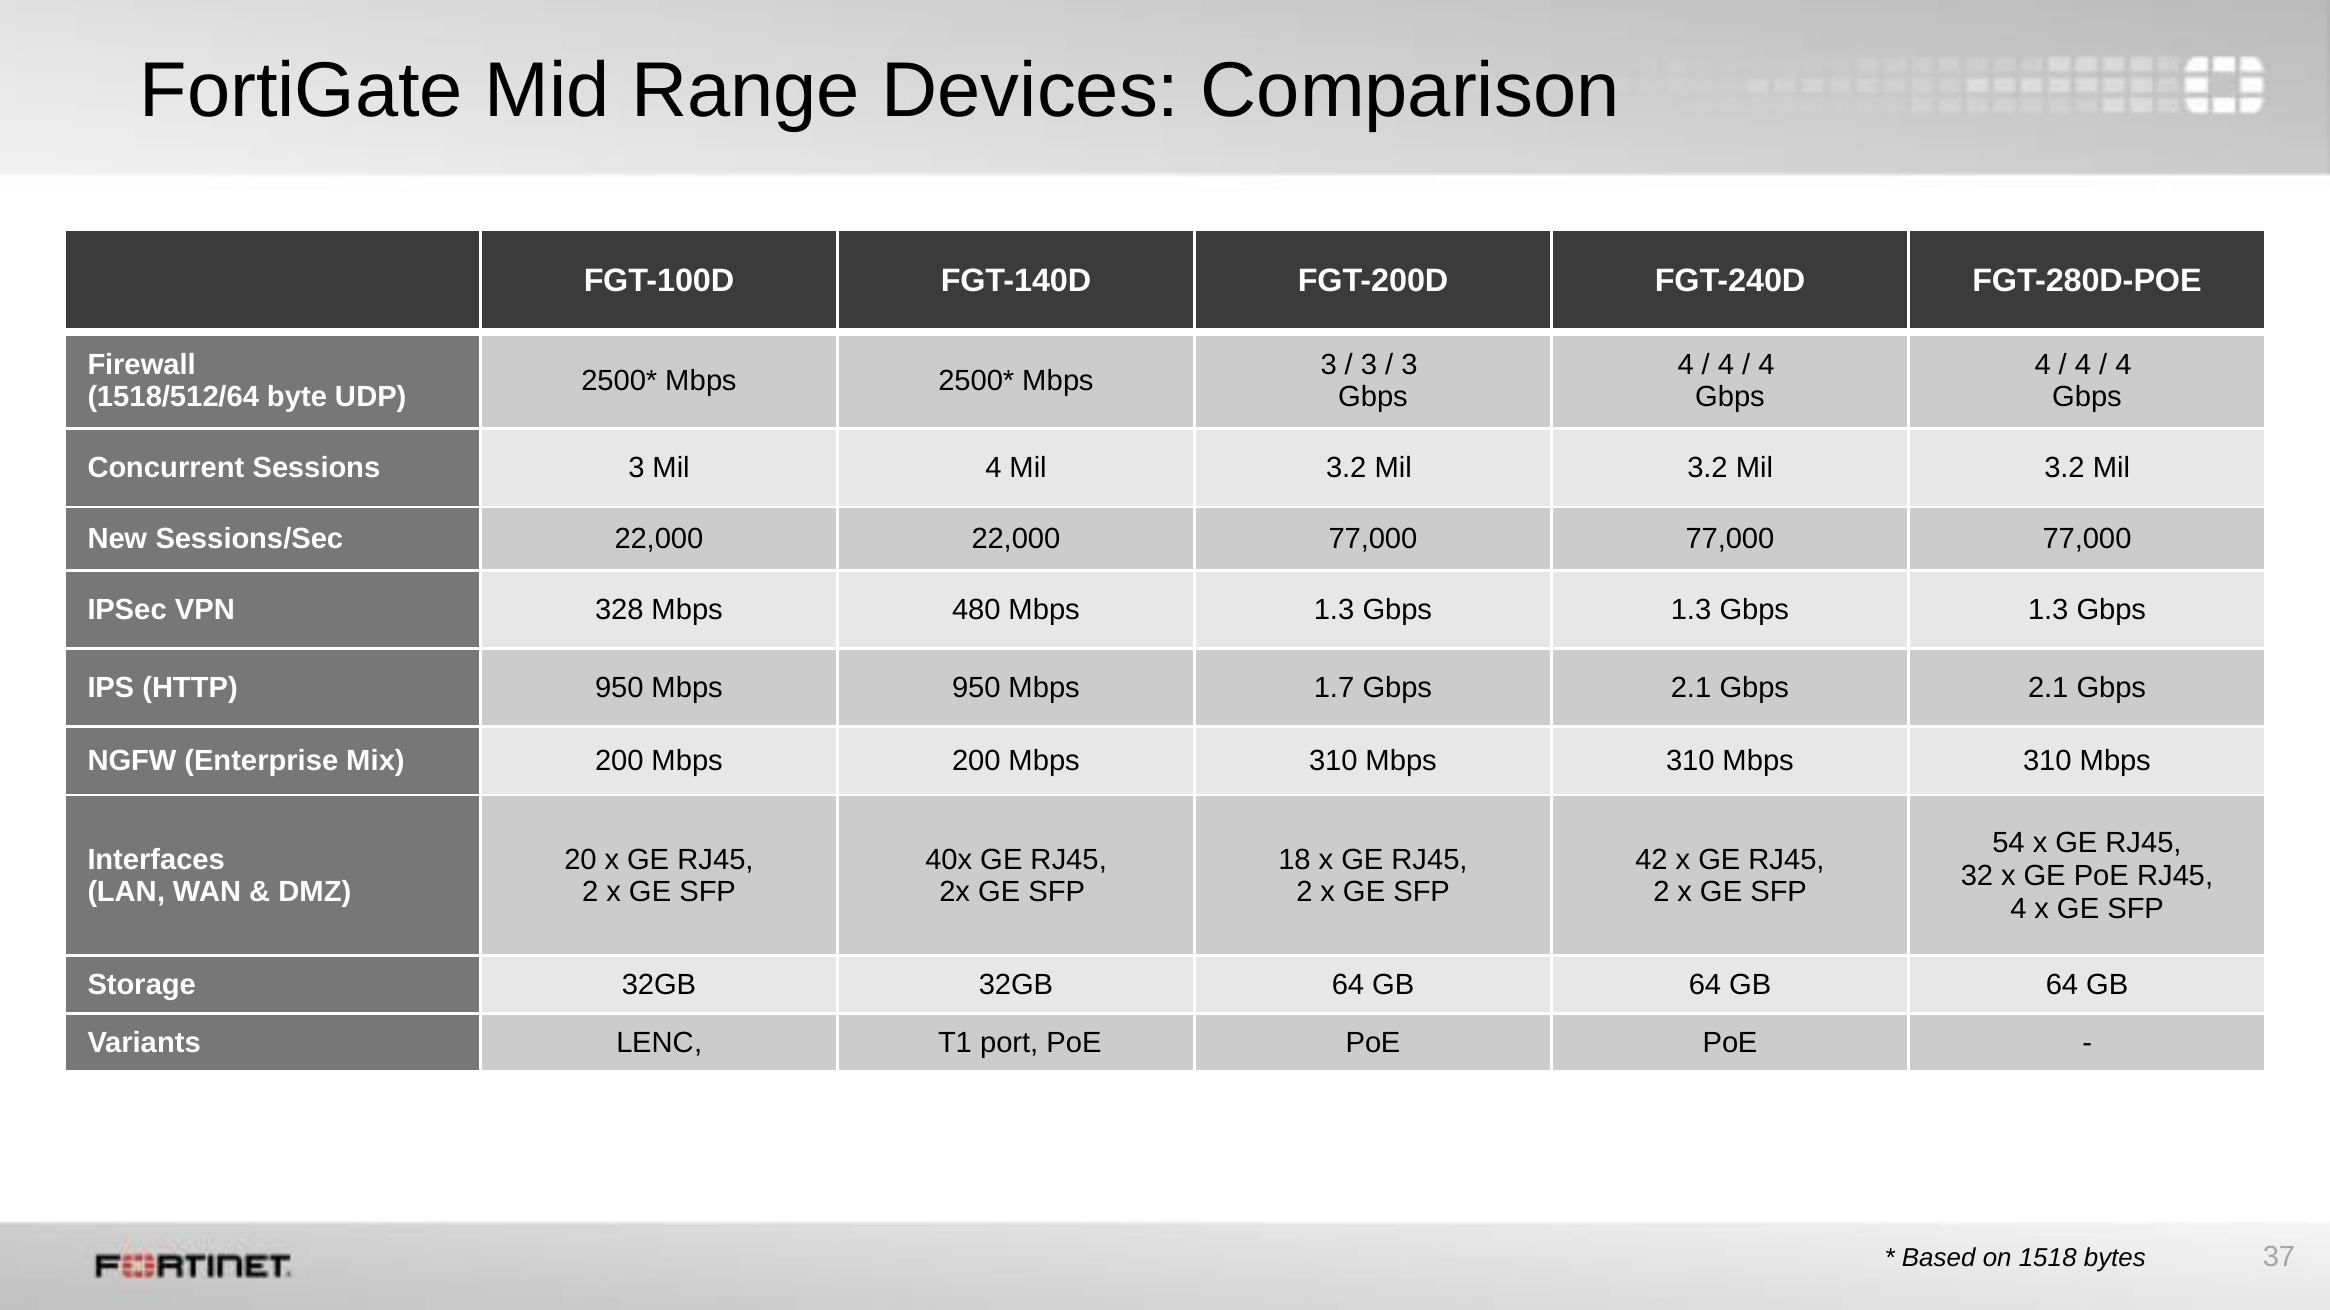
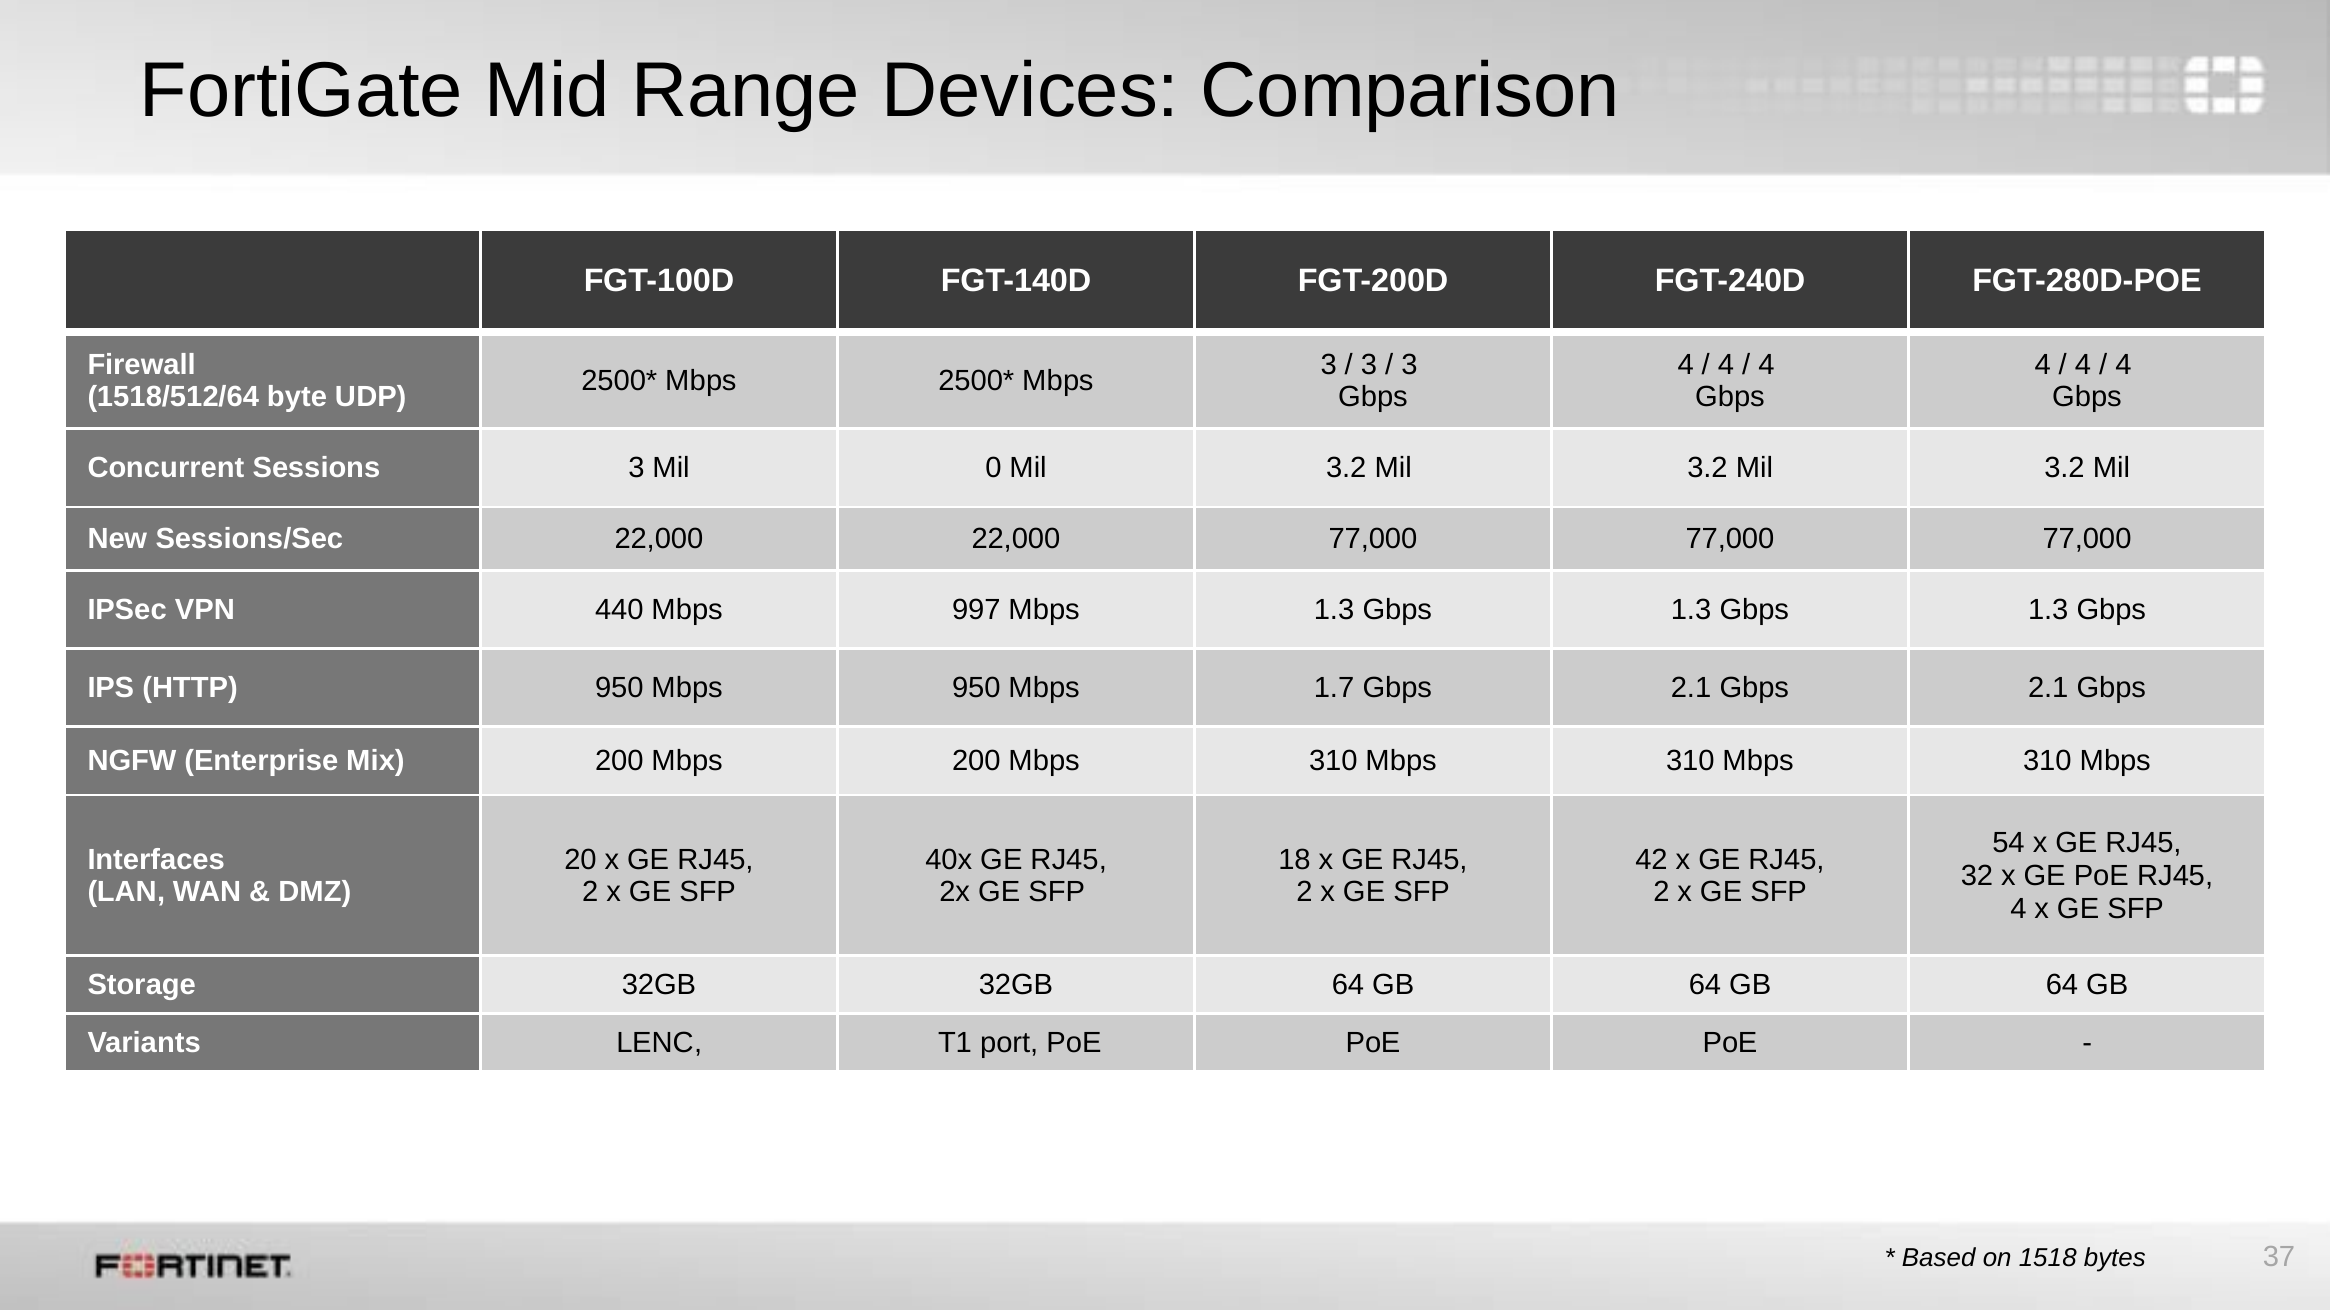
Mil 4: 4 -> 0
328: 328 -> 440
480: 480 -> 997
